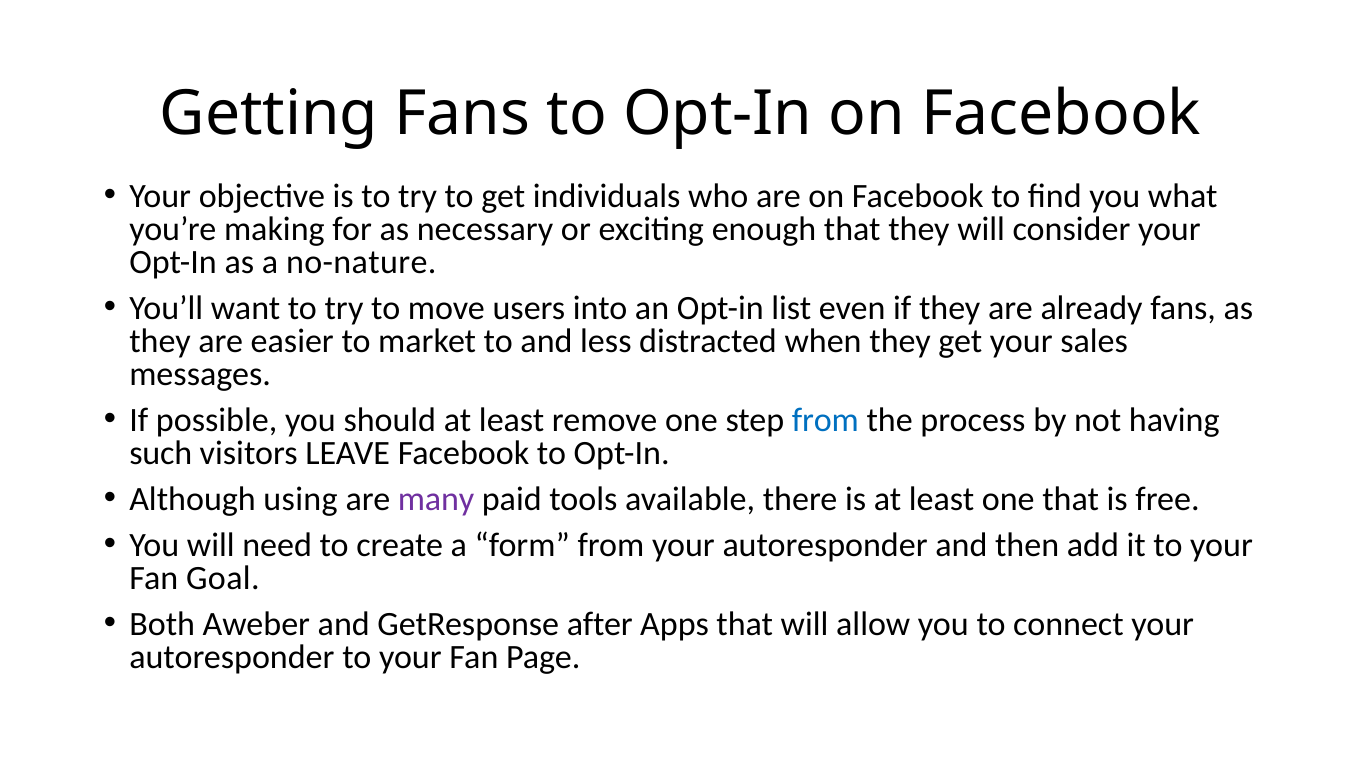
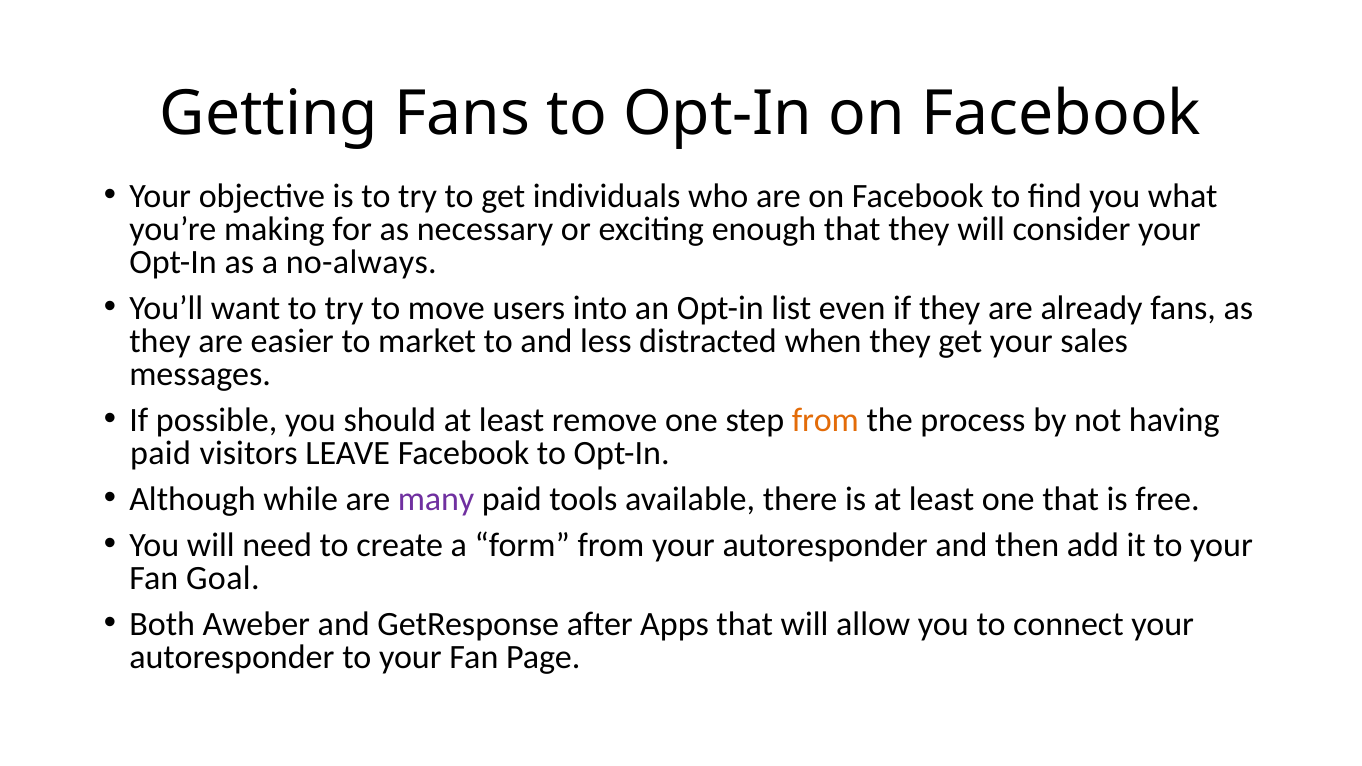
no-nature: no-nature -> no-always
from at (825, 420) colour: blue -> orange
such at (161, 453): such -> paid
using: using -> while
